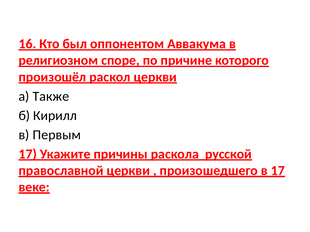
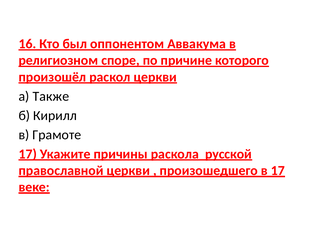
Первым: Первым -> Грамоте
